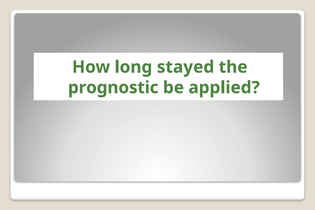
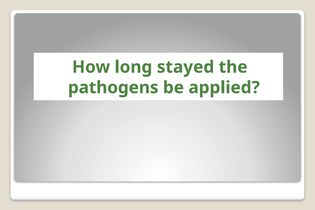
prognostic: prognostic -> pathogens
